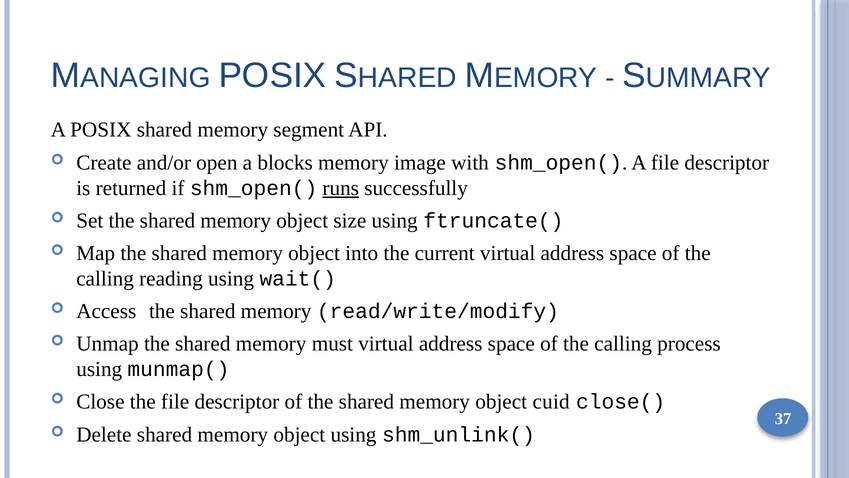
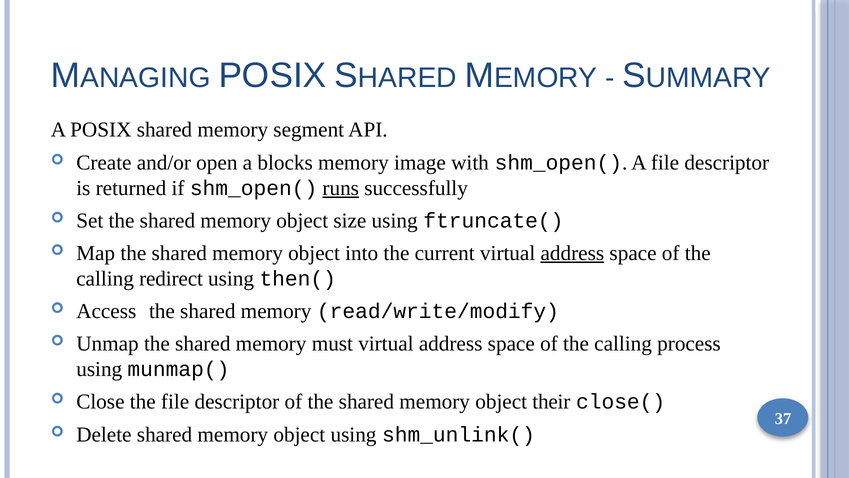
address at (572, 253) underline: none -> present
reading: reading -> redirect
wait(: wait( -> then(
cuid: cuid -> their
